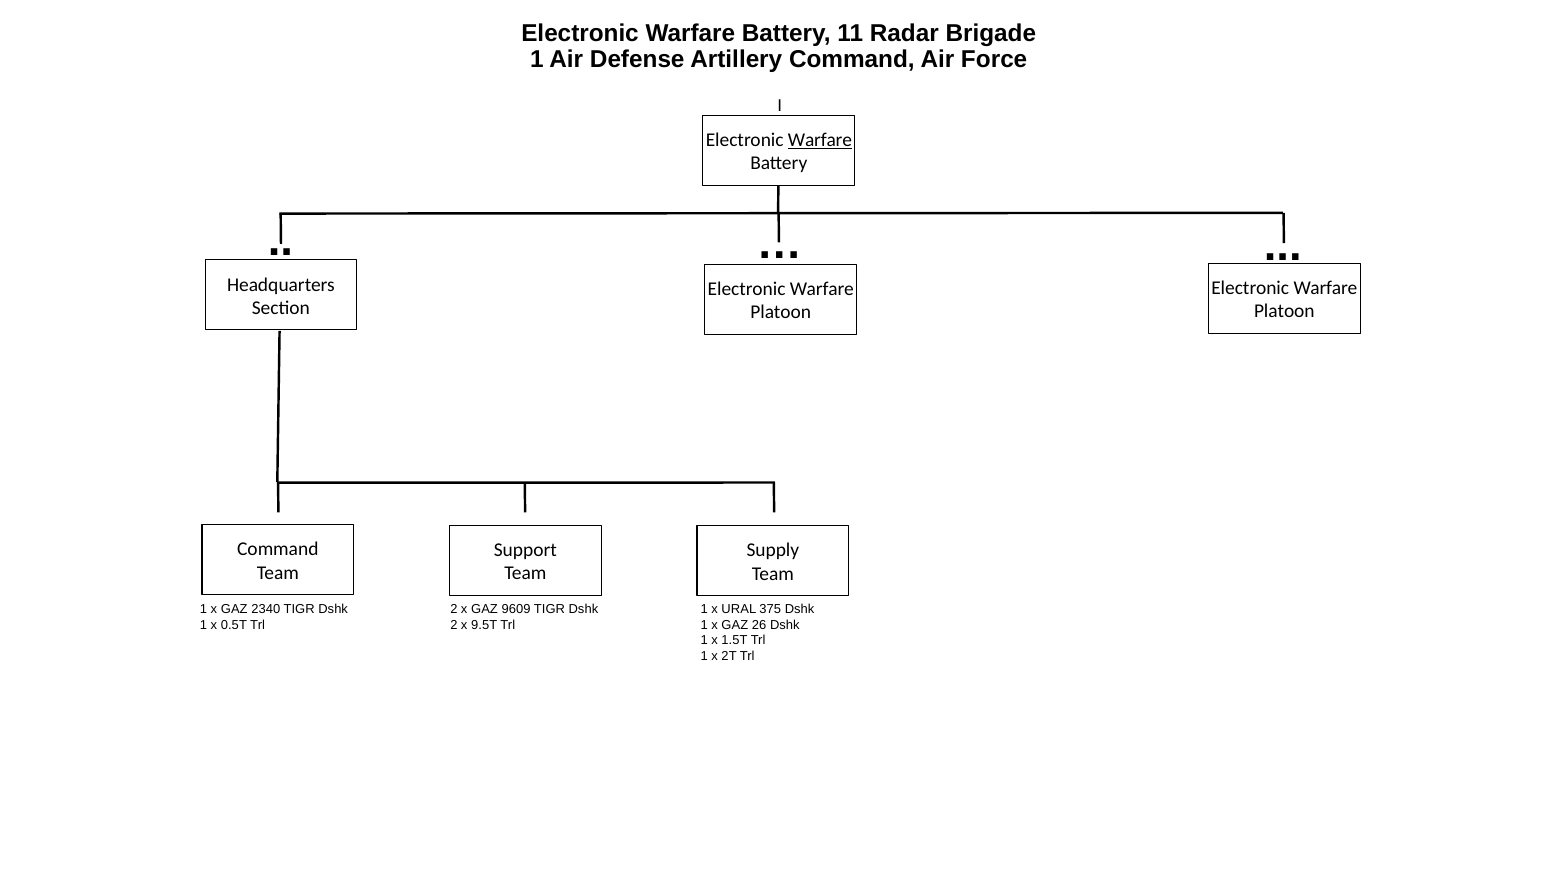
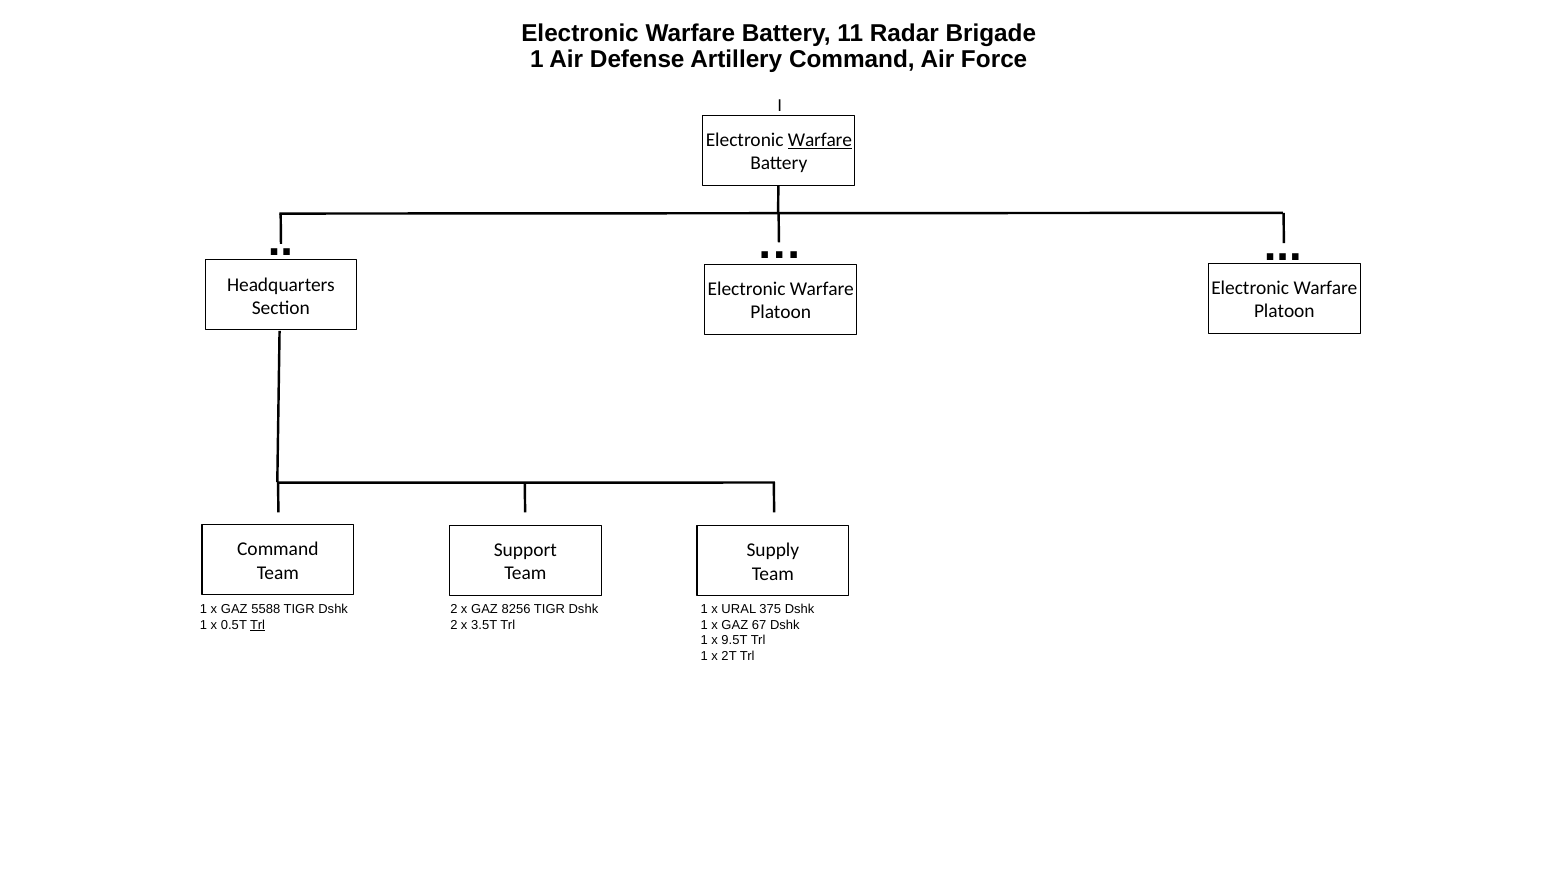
2340: 2340 -> 5588
9609: 9609 -> 8256
Trl at (258, 625) underline: none -> present
9.5T: 9.5T -> 3.5T
26: 26 -> 67
1.5T: 1.5T -> 9.5T
